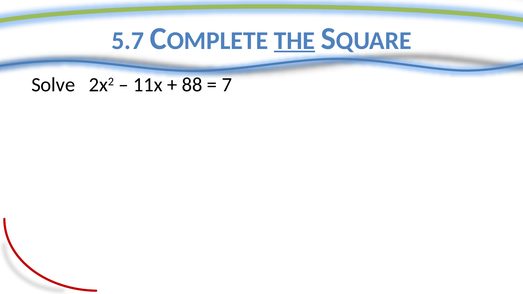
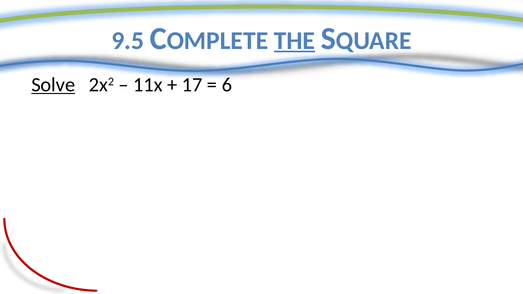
5.7: 5.7 -> 9.5
Solve underline: none -> present
88: 88 -> 17
7: 7 -> 6
